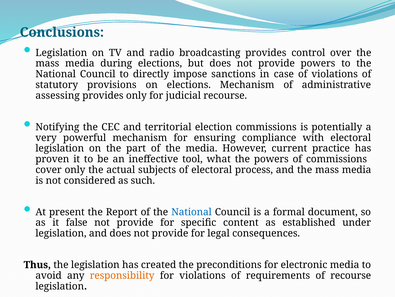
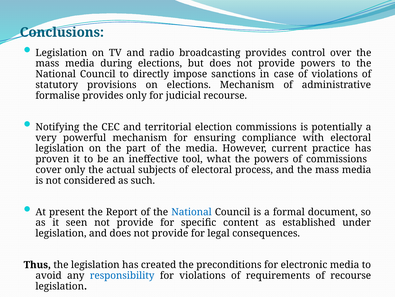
assessing: assessing -> formalise
false: false -> seen
responsibility colour: orange -> blue
